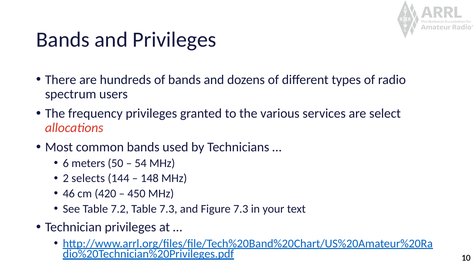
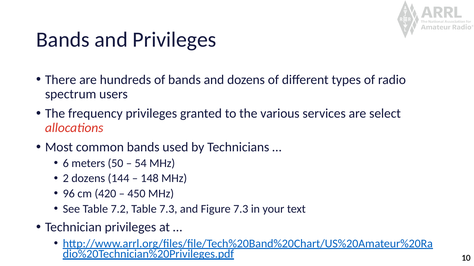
2 selects: selects -> dozens
46: 46 -> 96
